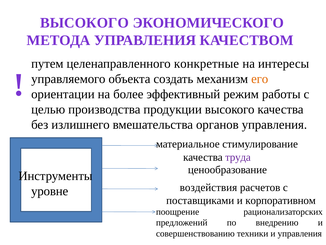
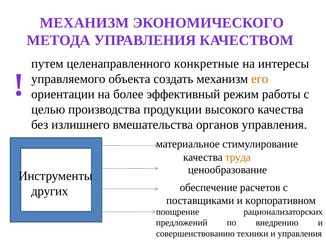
ВЫСОКОГО at (84, 23): ВЫСОКОГО -> МЕХАНИЗМ
труда colour: purple -> orange
воздействия: воздействия -> обеспечение
уровне: уровне -> других
